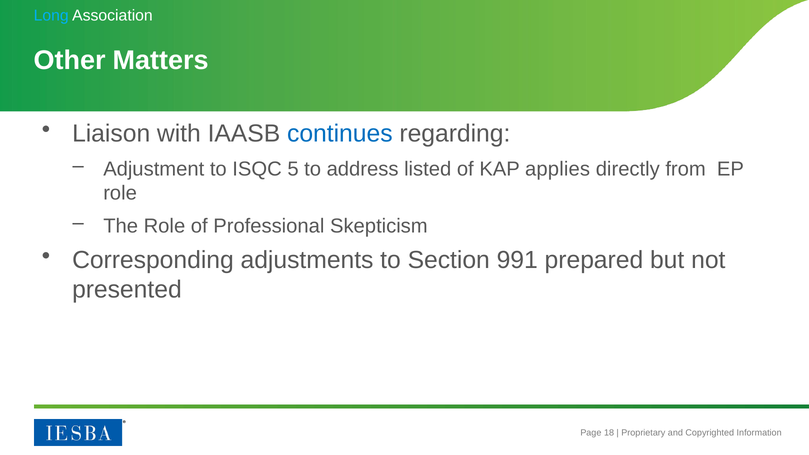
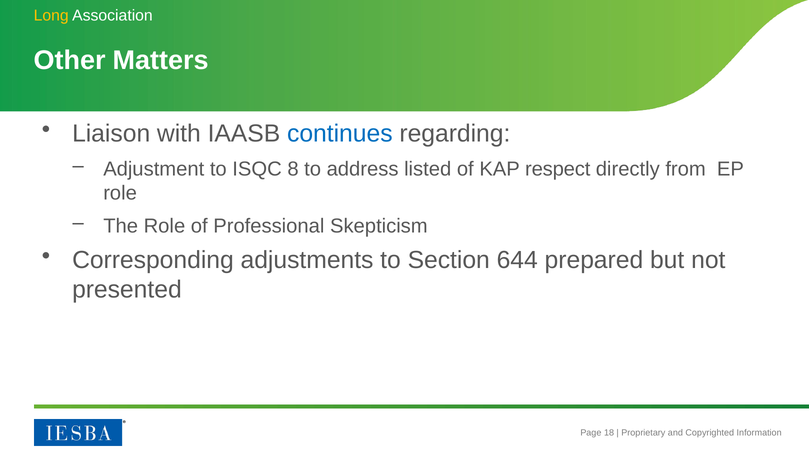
Long colour: light blue -> yellow
5: 5 -> 8
applies: applies -> respect
991: 991 -> 644
